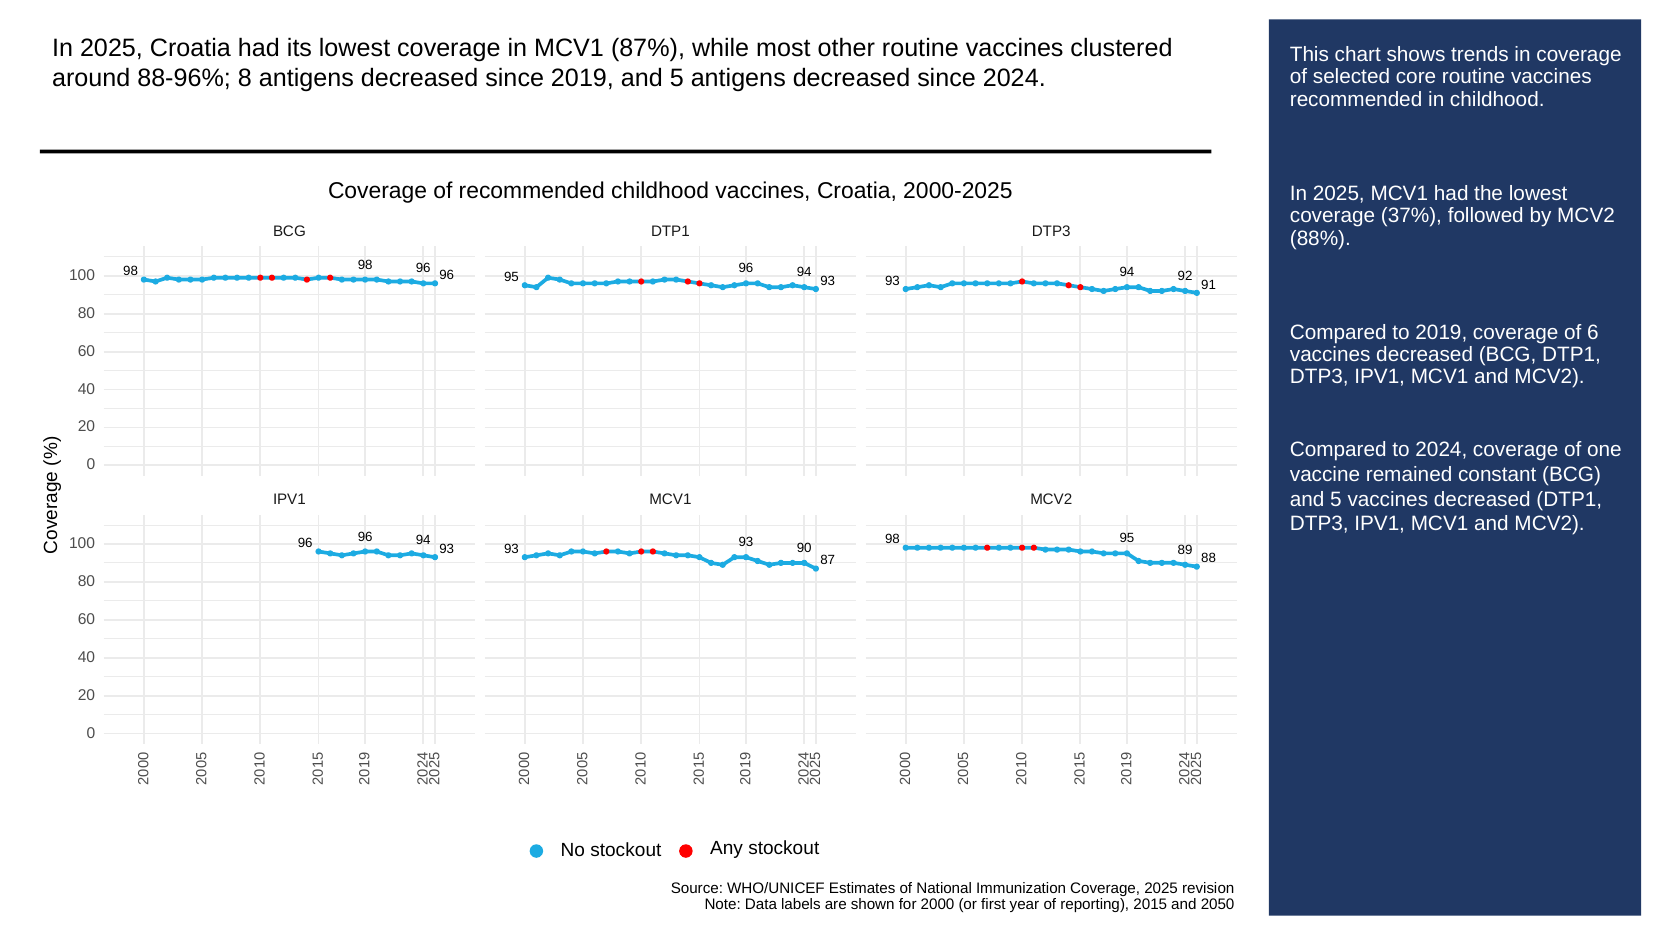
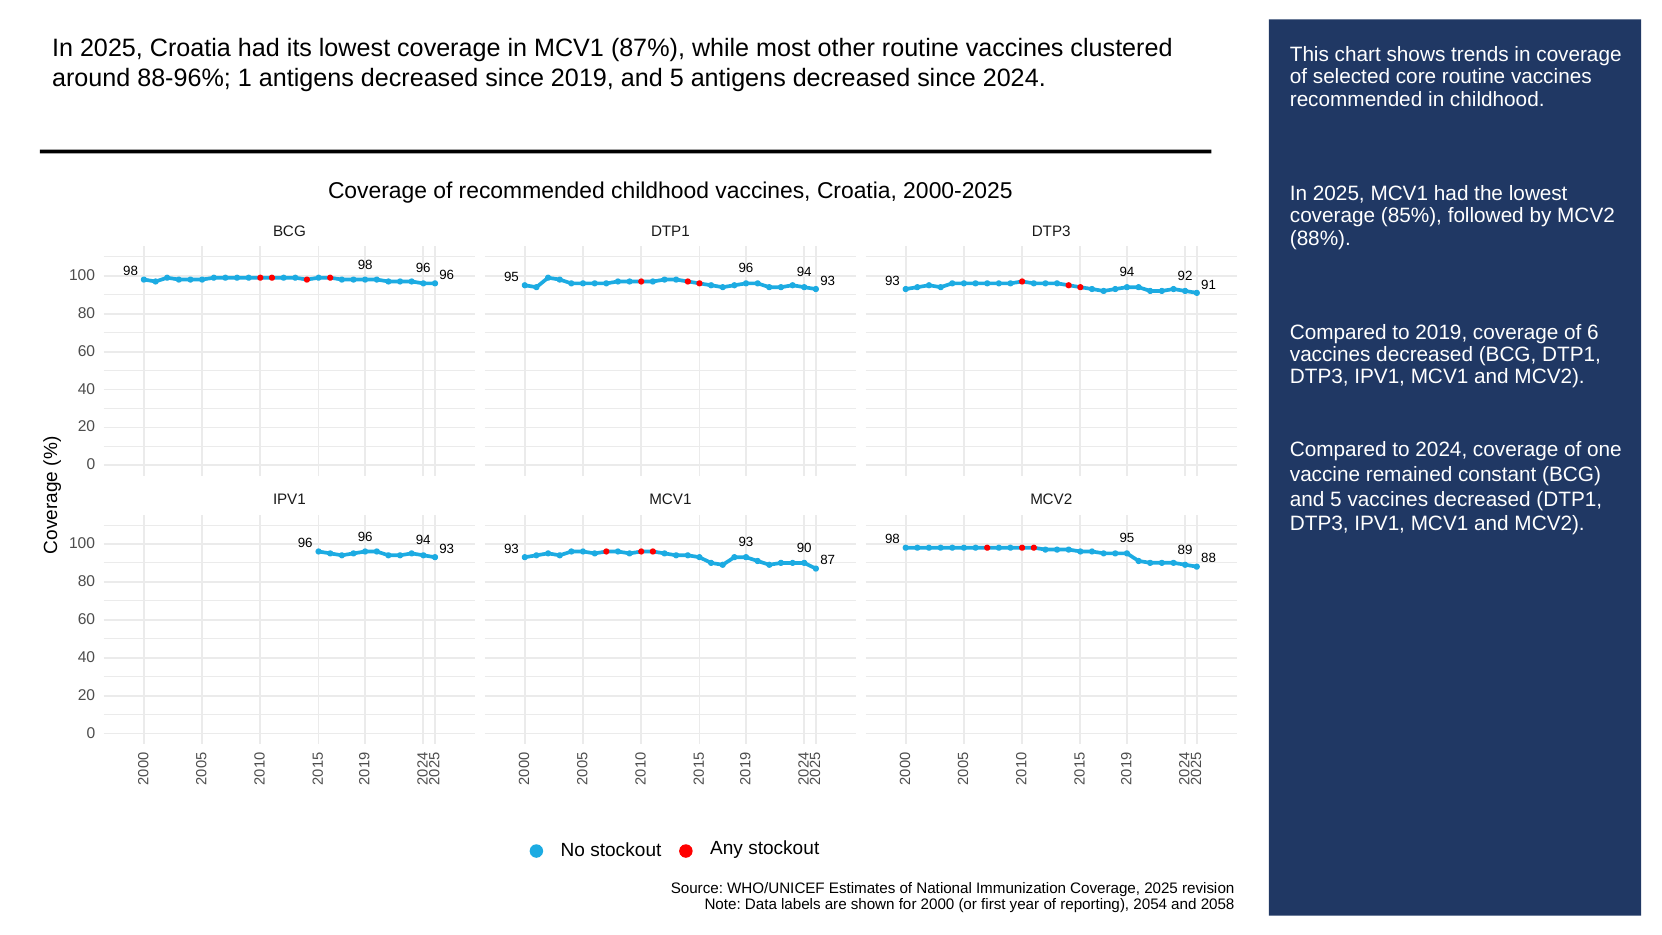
88-96% 8: 8 -> 1
37%: 37% -> 85%
2015: 2015 -> 2054
2050: 2050 -> 2058
